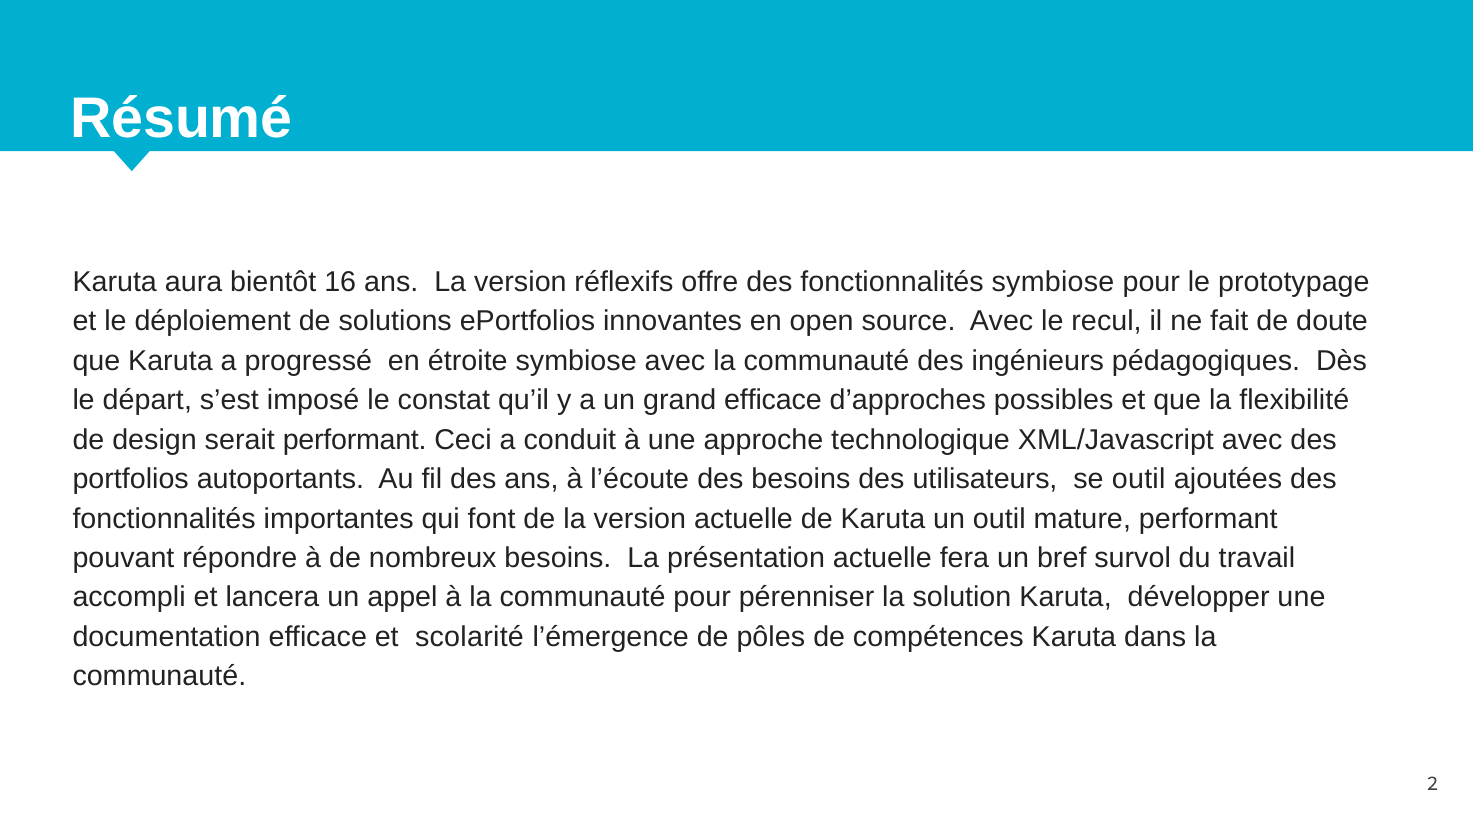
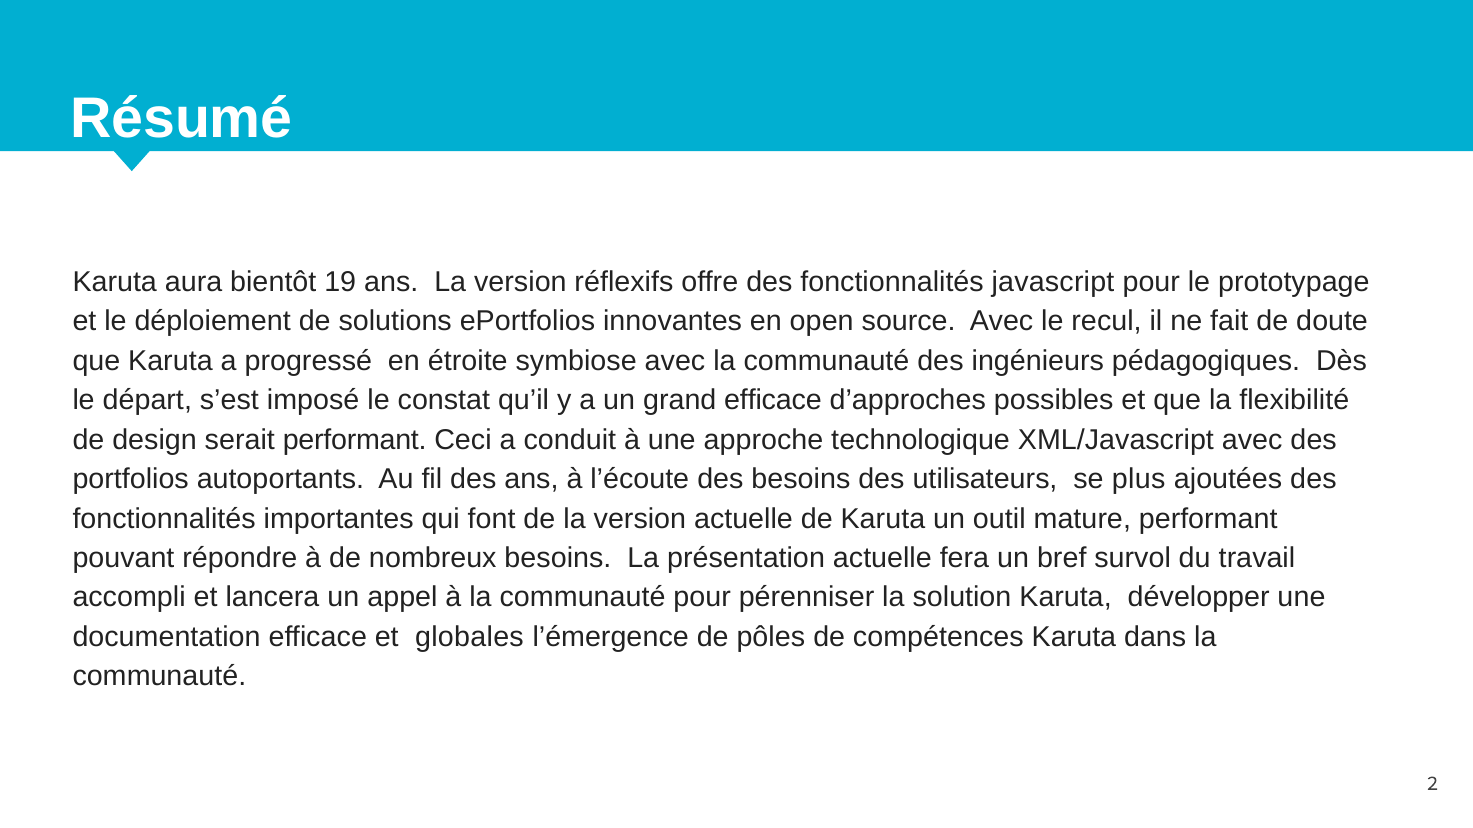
16: 16 -> 19
fonctionnalités symbiose: symbiose -> javascript
se outil: outil -> plus
scolarité: scolarité -> globales
